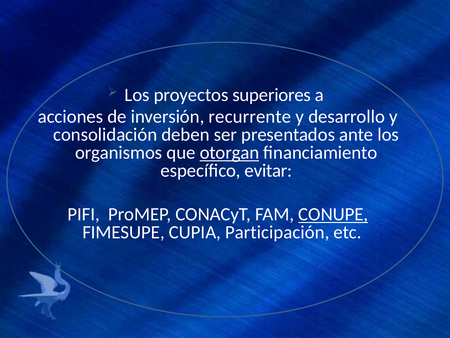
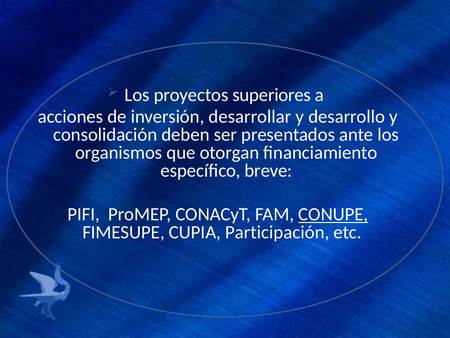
recurrente: recurrente -> desarrollar
otorgan underline: present -> none
evitar: evitar -> breve
